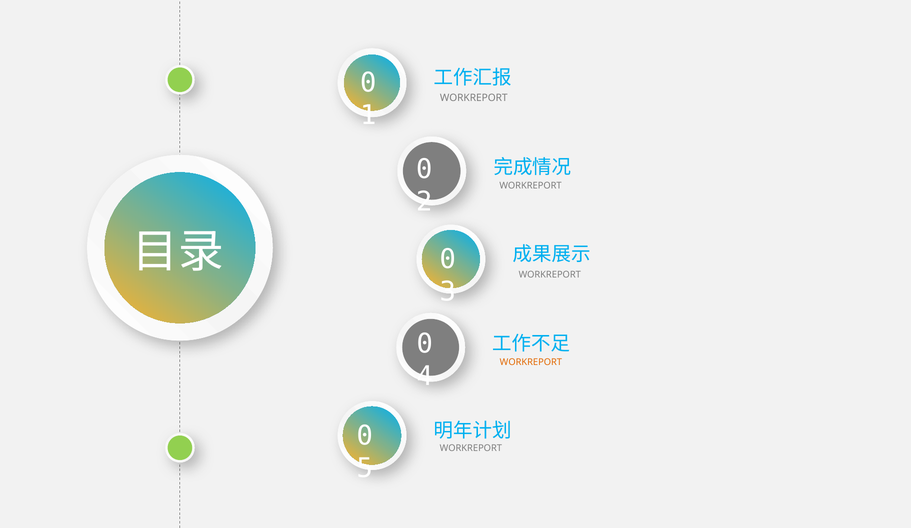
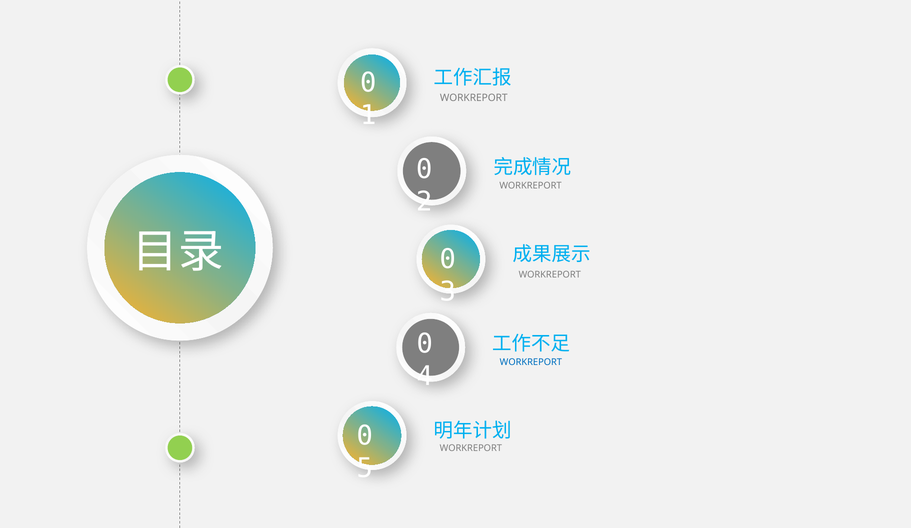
WORKREPORT at (531, 362) colour: orange -> blue
